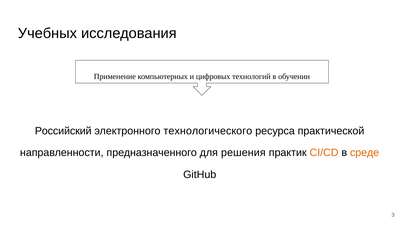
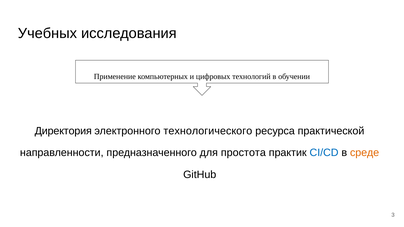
Российский: Российский -> Директория
решения: решения -> простота
CI/CD colour: orange -> blue
